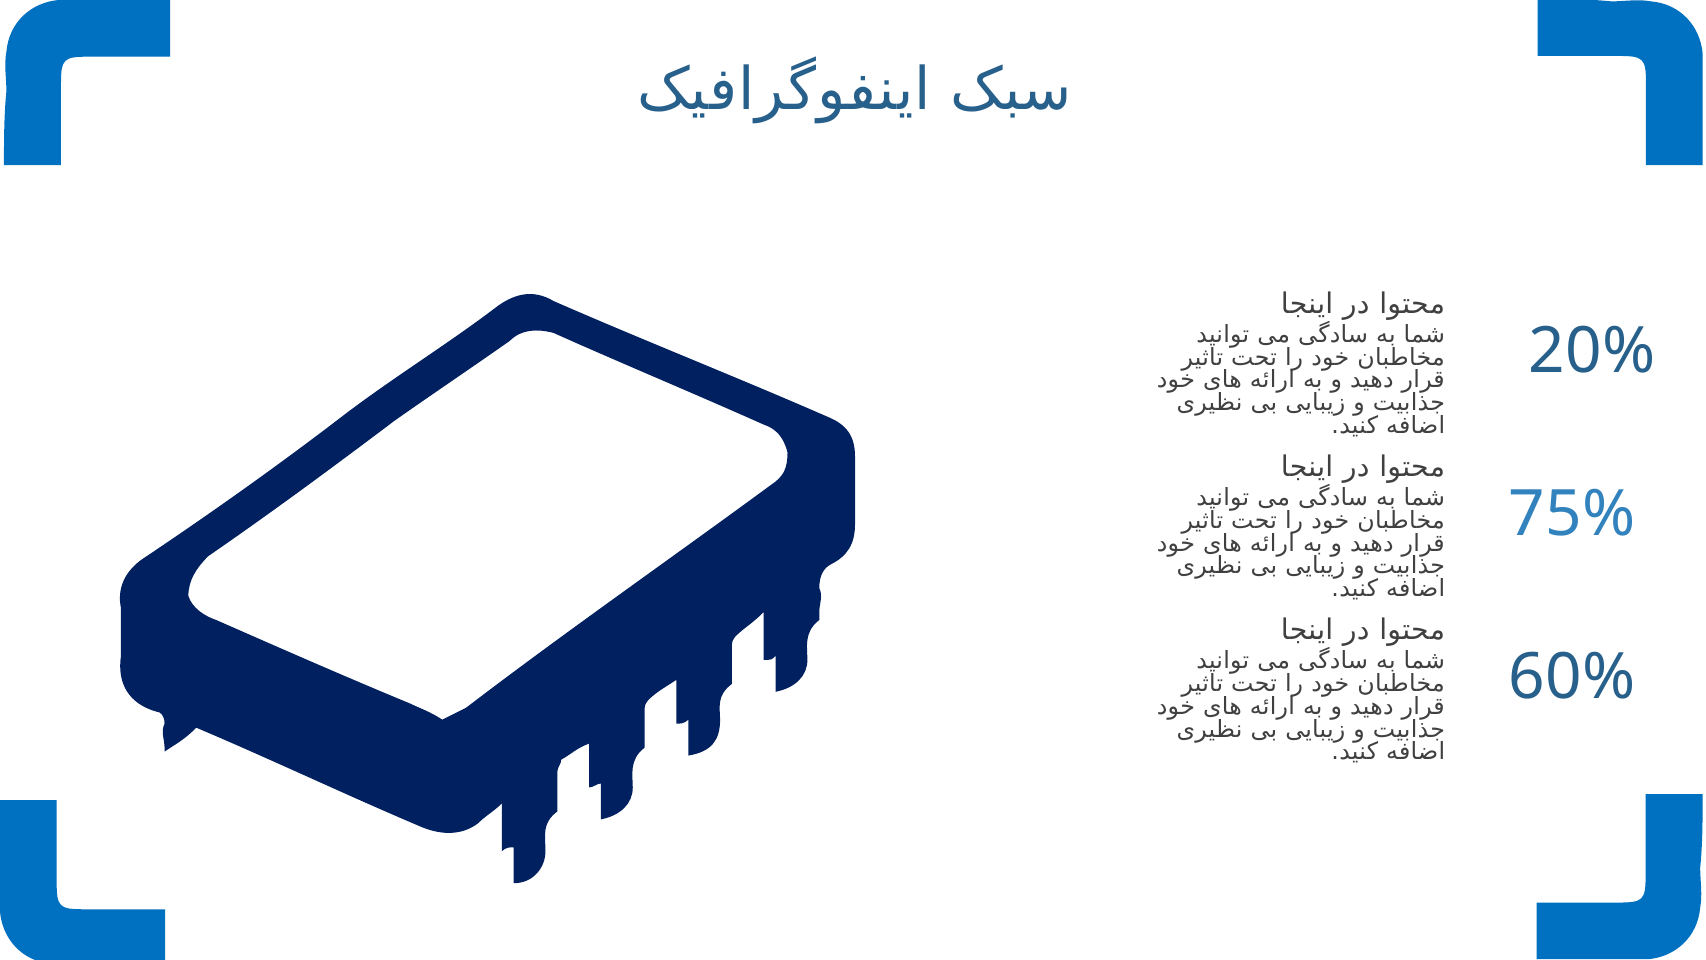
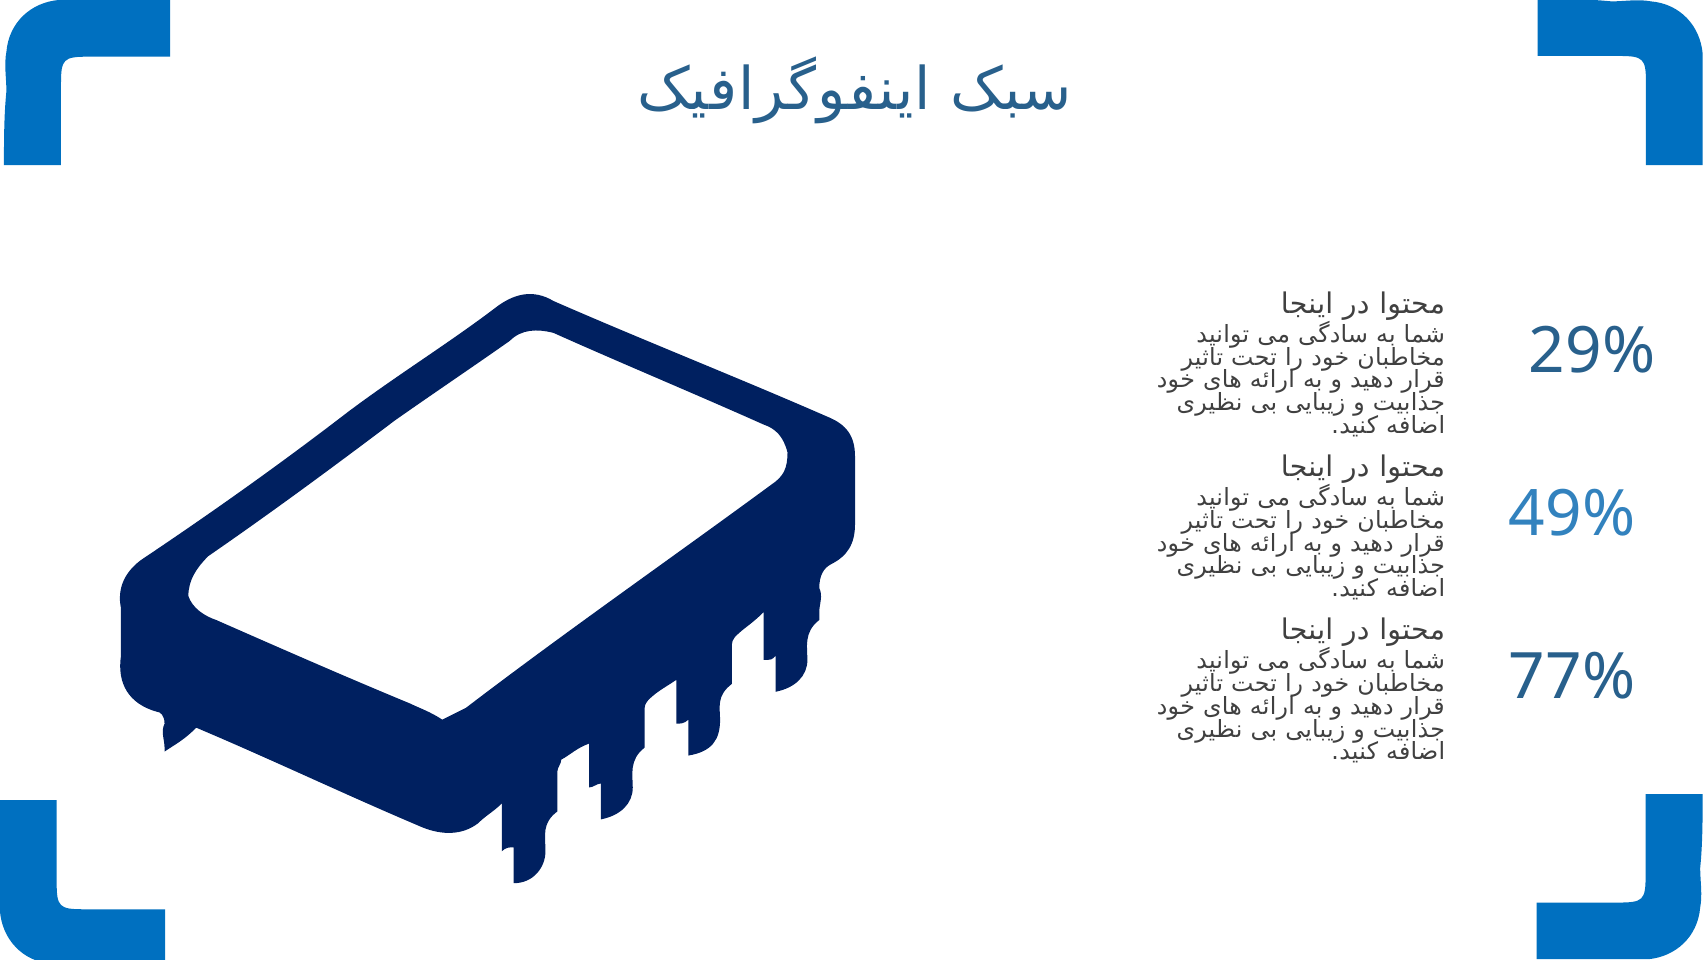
20%: 20% -> 29%
75%: 75% -> 49%
60%: 60% -> 77%
